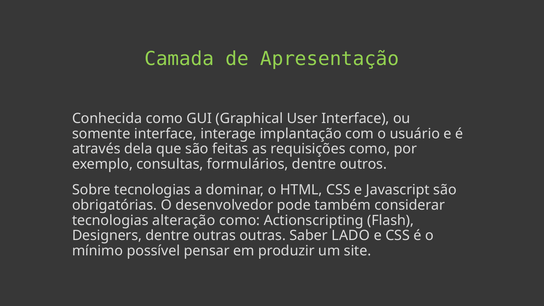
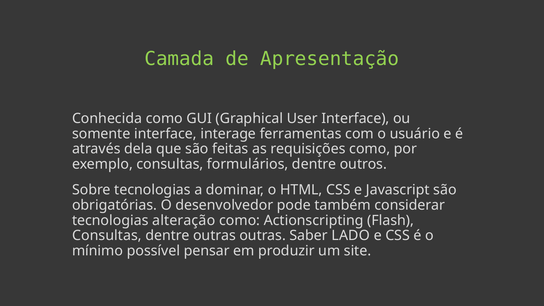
implantação: implantação -> ferramentas
Designers at (107, 236): Designers -> Consultas
